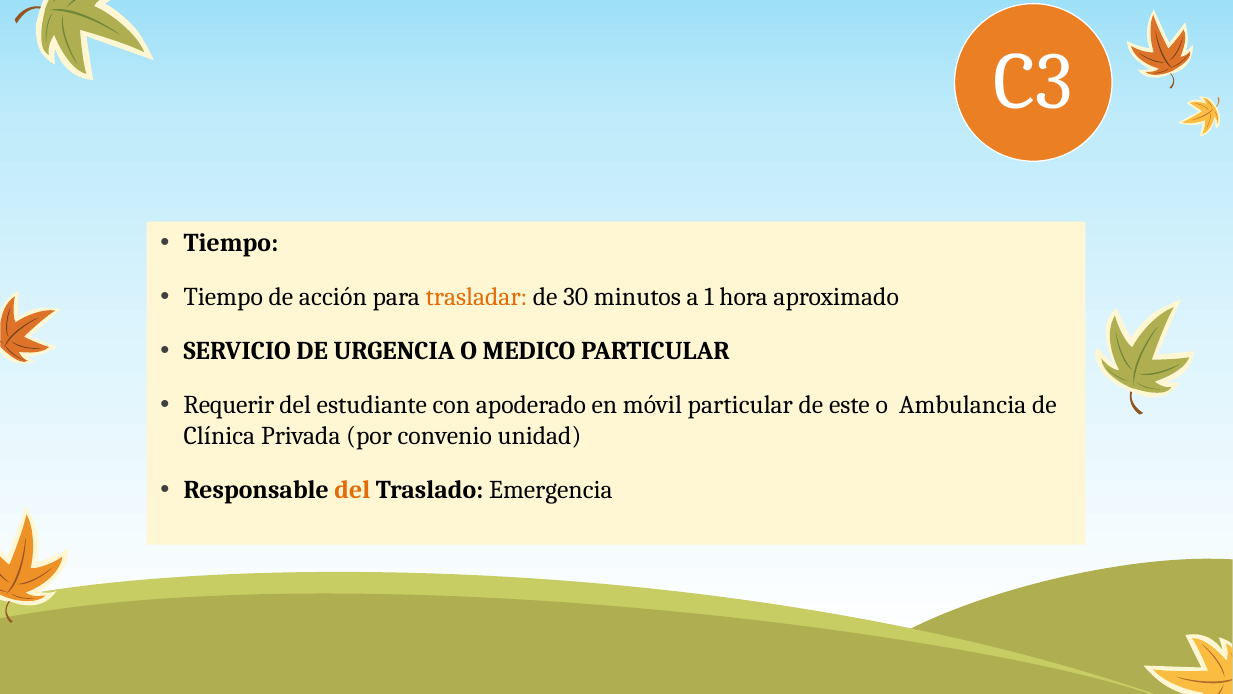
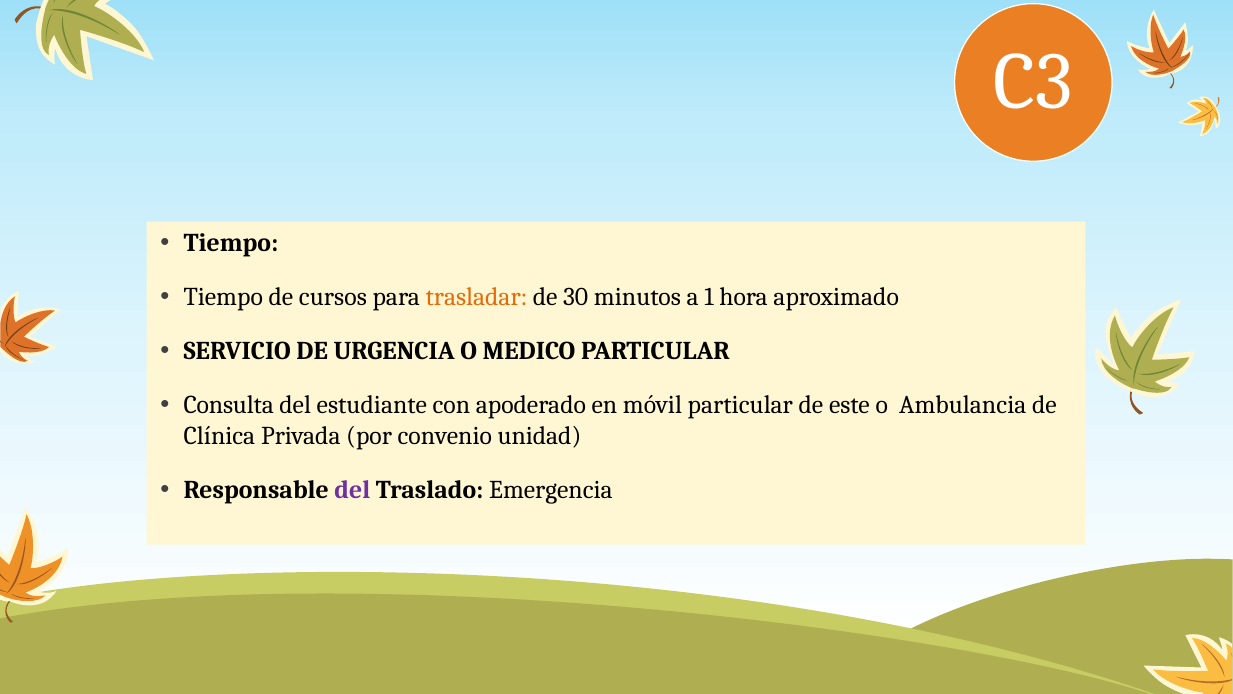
acción: acción -> cursos
Requerir: Requerir -> Consulta
del at (352, 490) colour: orange -> purple
